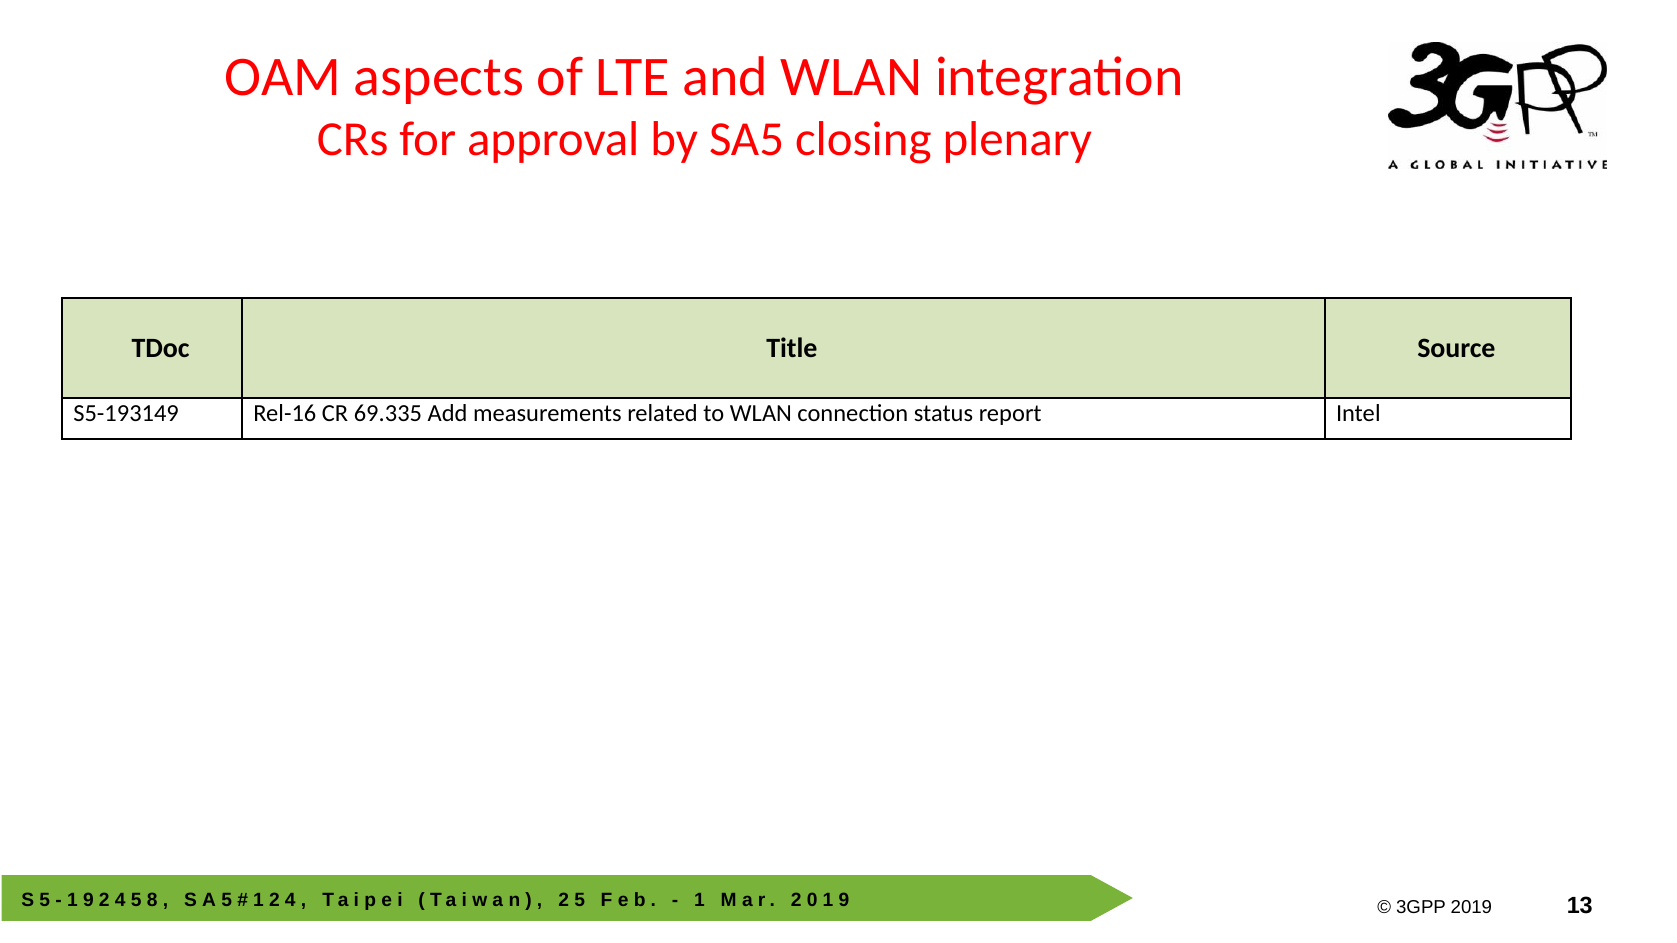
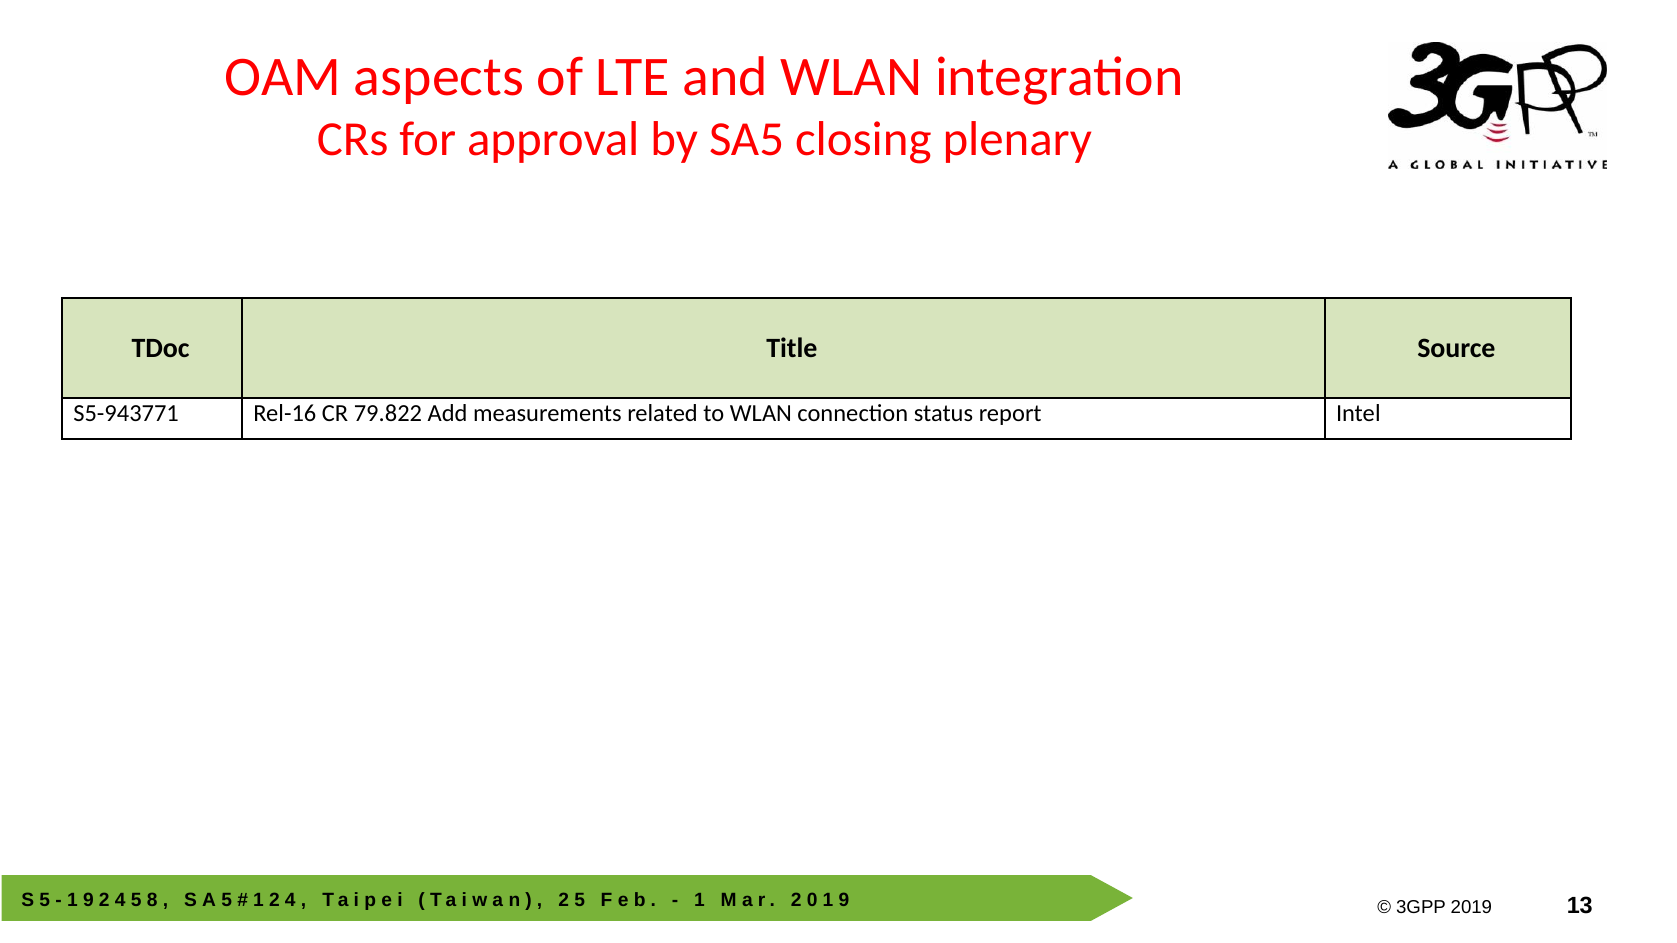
S5-193149: S5-193149 -> S5-943771
69.335: 69.335 -> 79.822
